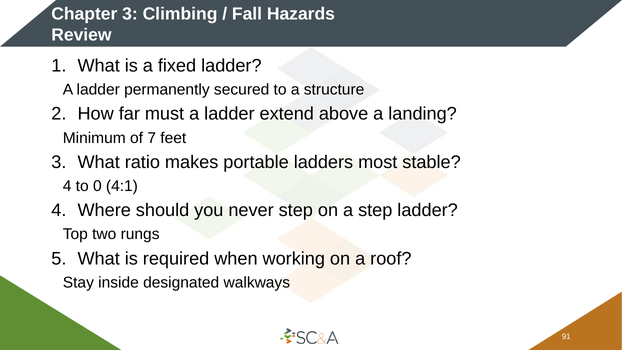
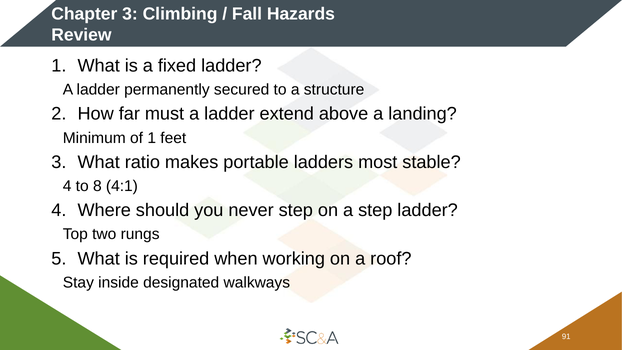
of 7: 7 -> 1
0: 0 -> 8
